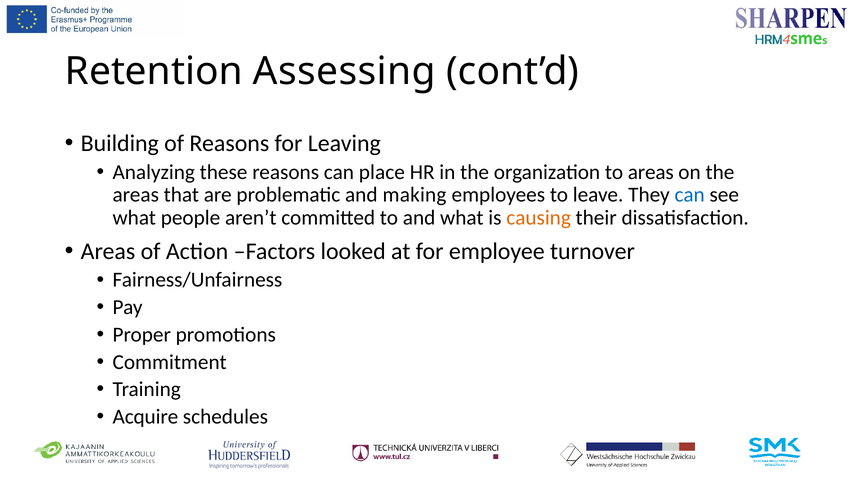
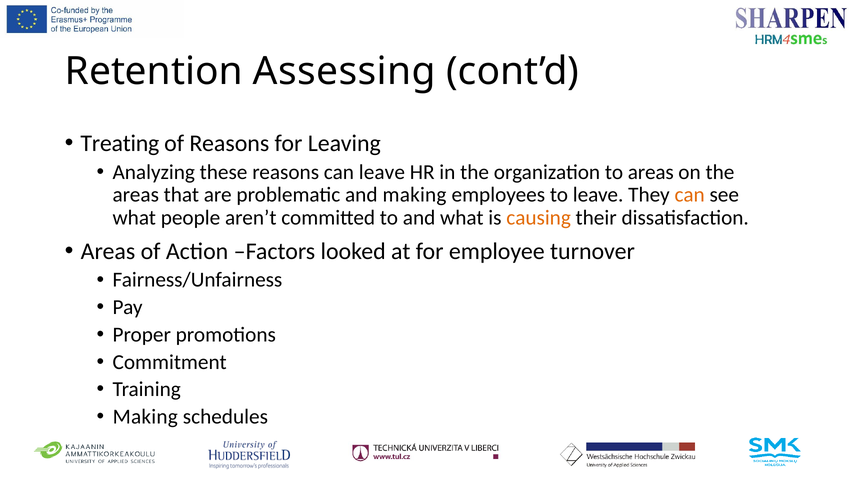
Building: Building -> Treating
can place: place -> leave
can at (690, 195) colour: blue -> orange
Acquire at (145, 417): Acquire -> Making
